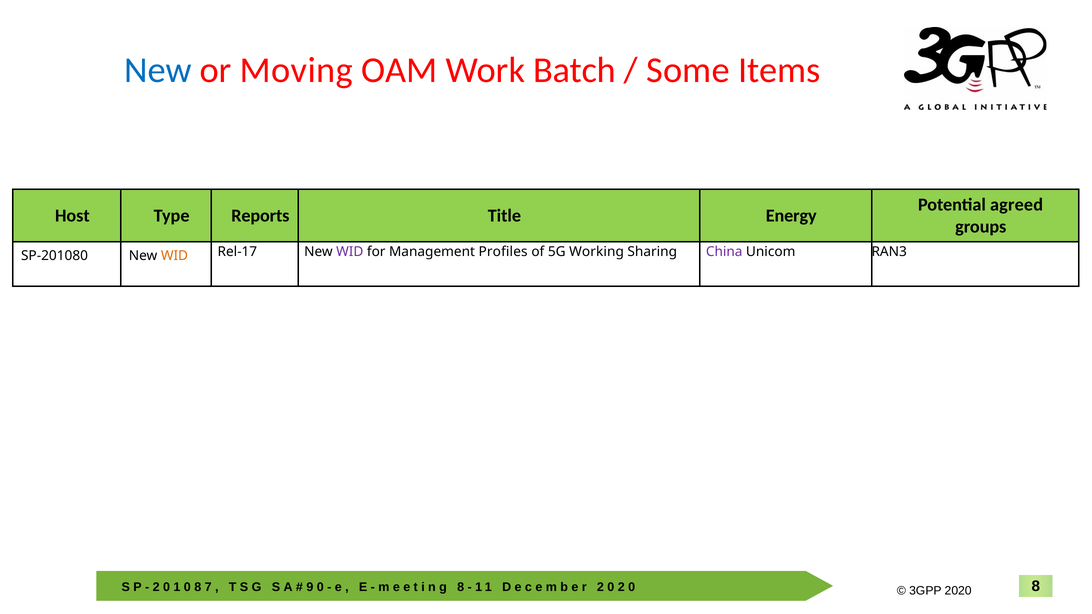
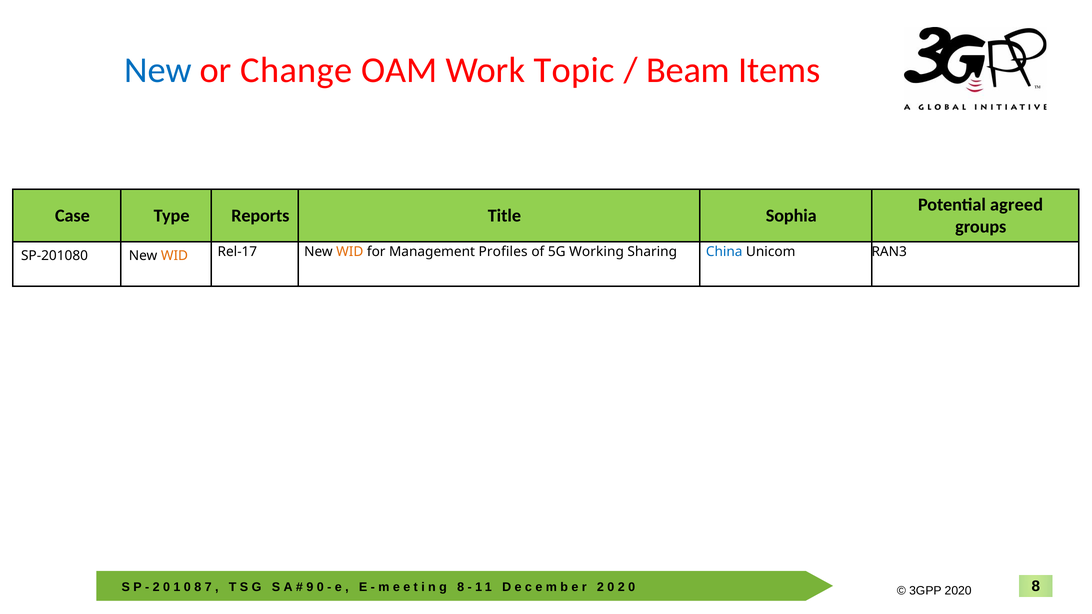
Moving: Moving -> Change
Batch: Batch -> Topic
Some: Some -> Beam
Host: Host -> Case
Energy: Energy -> Sophia
WID at (350, 252) colour: purple -> orange
China colour: purple -> blue
